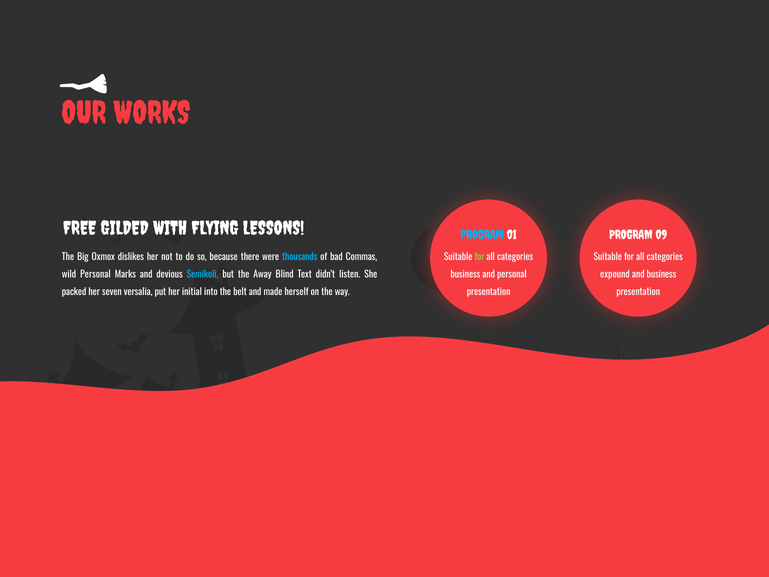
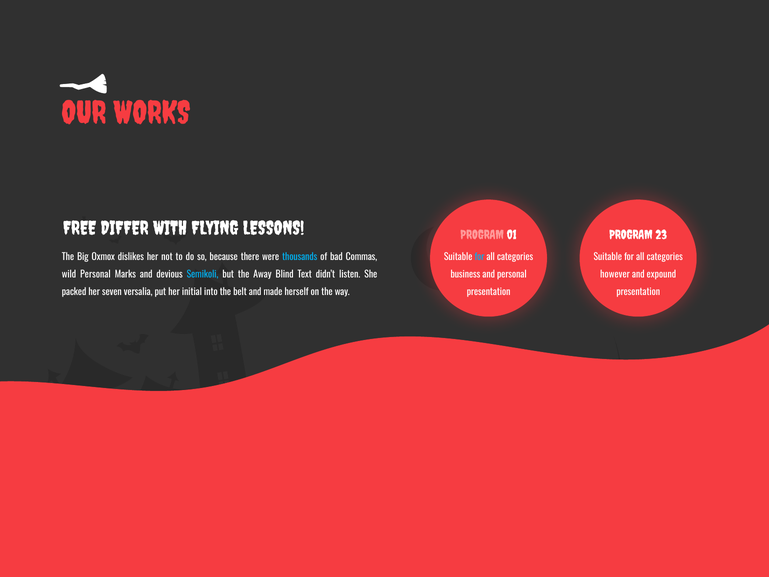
GILDED: GILDED -> DIFFER
PROGRAM at (482, 235) colour: light blue -> pink
09: 09 -> 23
for at (479, 257) colour: light green -> light blue
expound: expound -> however
and business: business -> expound
